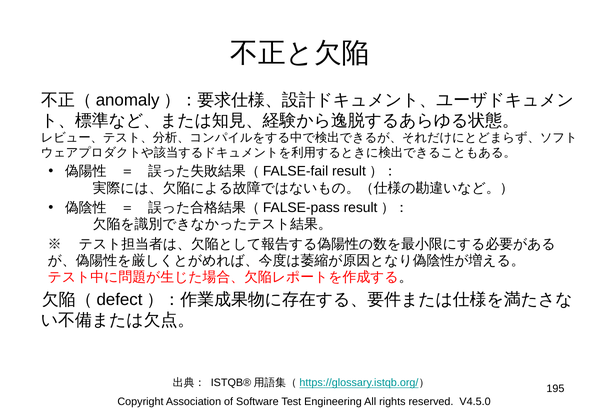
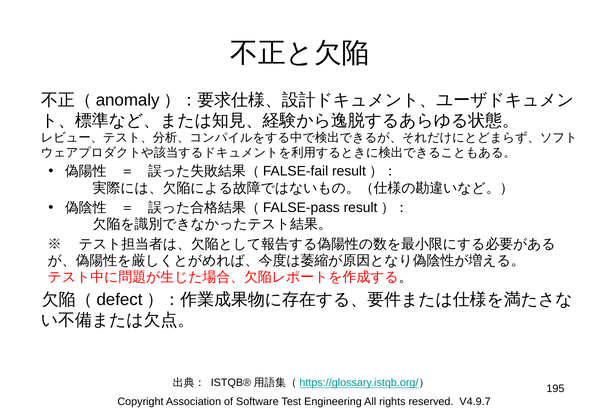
V4.5.0: V4.5.0 -> V4.9.7
